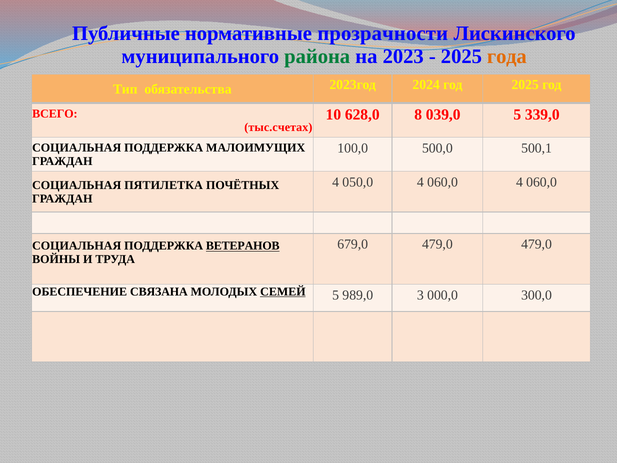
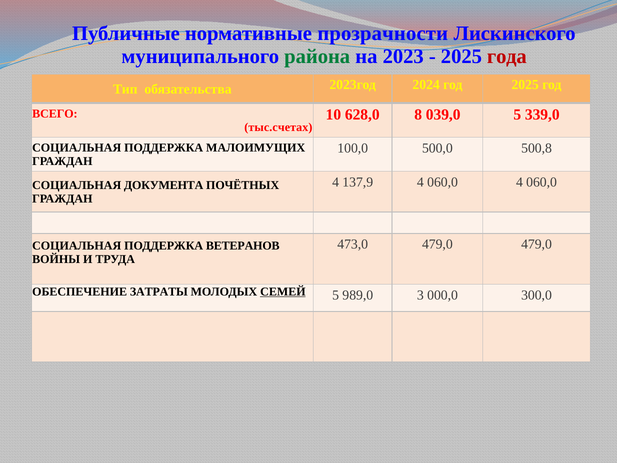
года colour: orange -> red
500,1: 500,1 -> 500,8
050,0: 050,0 -> 137,9
ПЯТИЛЕТКА: ПЯТИЛЕТКА -> ДОКУМЕНТА
679,0: 679,0 -> 473,0
ВЕТЕРАНОВ underline: present -> none
СВЯЗАНА: СВЯЗАНА -> ЗАТРАТЫ
